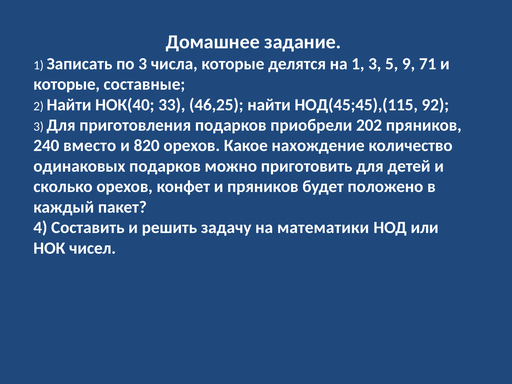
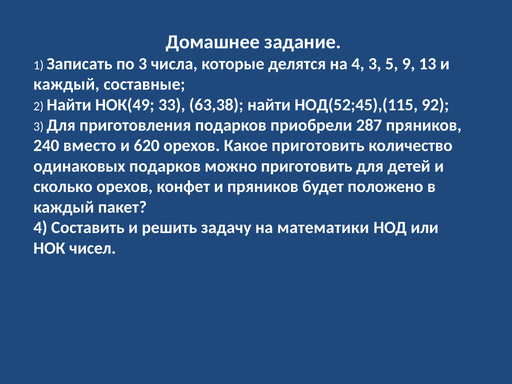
на 1: 1 -> 4
71: 71 -> 13
которые at (67, 84): которые -> каждый
НОК(40: НОК(40 -> НОК(49
46,25: 46,25 -> 63,38
НОД(45;45),(115: НОД(45;45),(115 -> НОД(52;45),(115
202: 202 -> 287
820: 820 -> 620
Какое нахождение: нахождение -> приготовить
